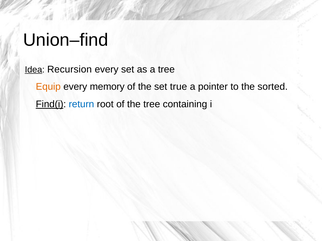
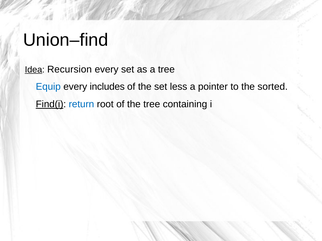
Equip colour: orange -> blue
memory: memory -> includes
true: true -> less
